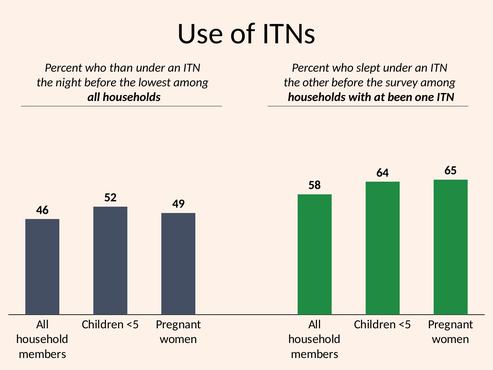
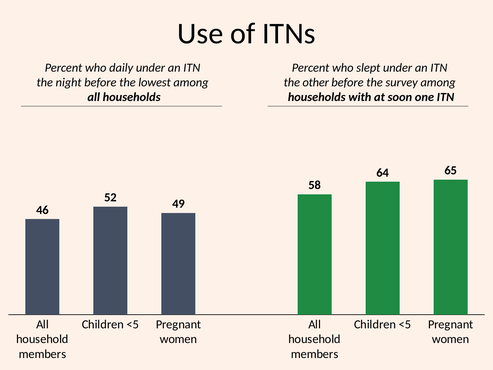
than: than -> daily
been: been -> soon
